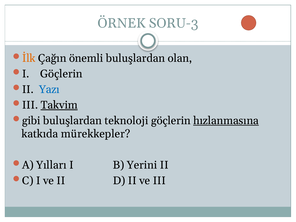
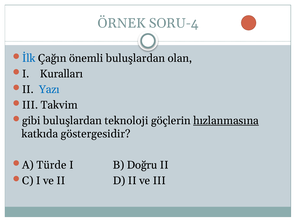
SORU-3: SORU-3 -> SORU-4
İlk colour: orange -> blue
I Göçlerin: Göçlerin -> Kuralları
Takvim underline: present -> none
mürekkepler: mürekkepler -> göstergesidir
Yılları: Yılları -> Türde
Yerini: Yerini -> Doğru
